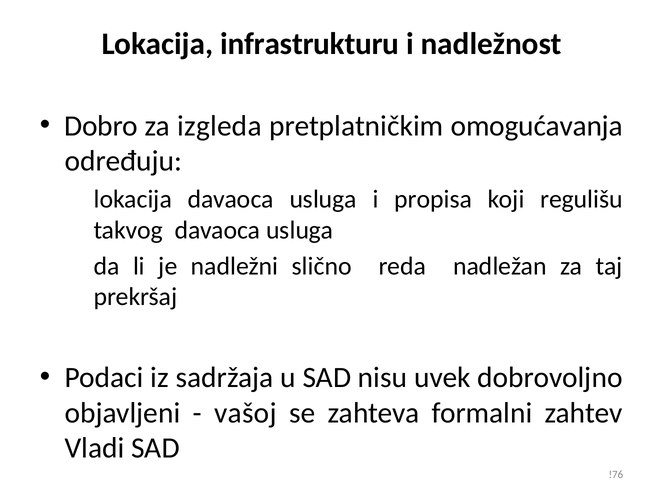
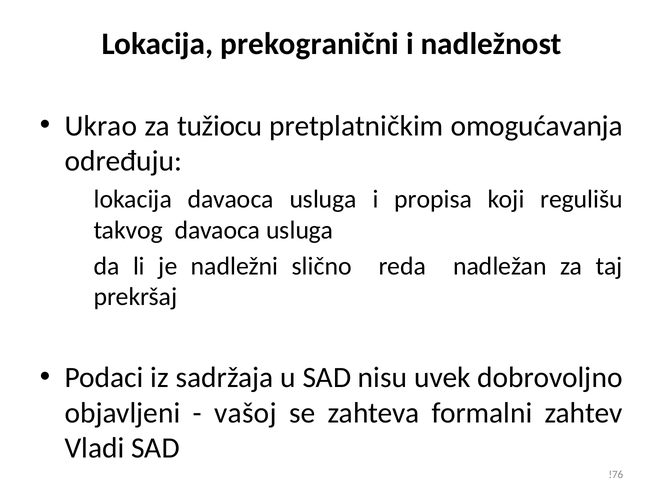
infrastrukturu: infrastrukturu -> prekogranični
Dobro: Dobro -> Ukrao
izgleda: izgleda -> tužiocu
